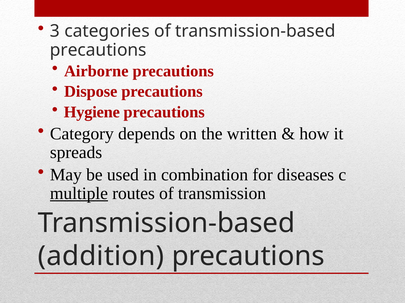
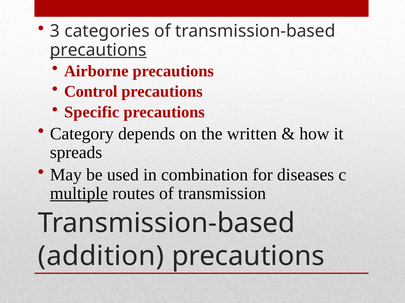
precautions at (98, 50) underline: none -> present
Dispose: Dispose -> Control
Hygiene: Hygiene -> Specific
